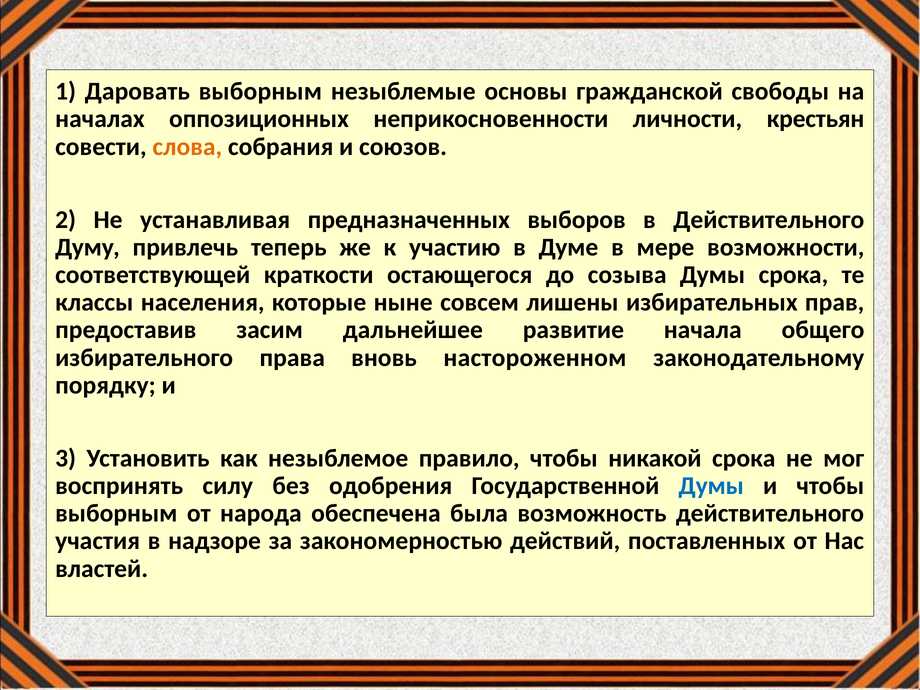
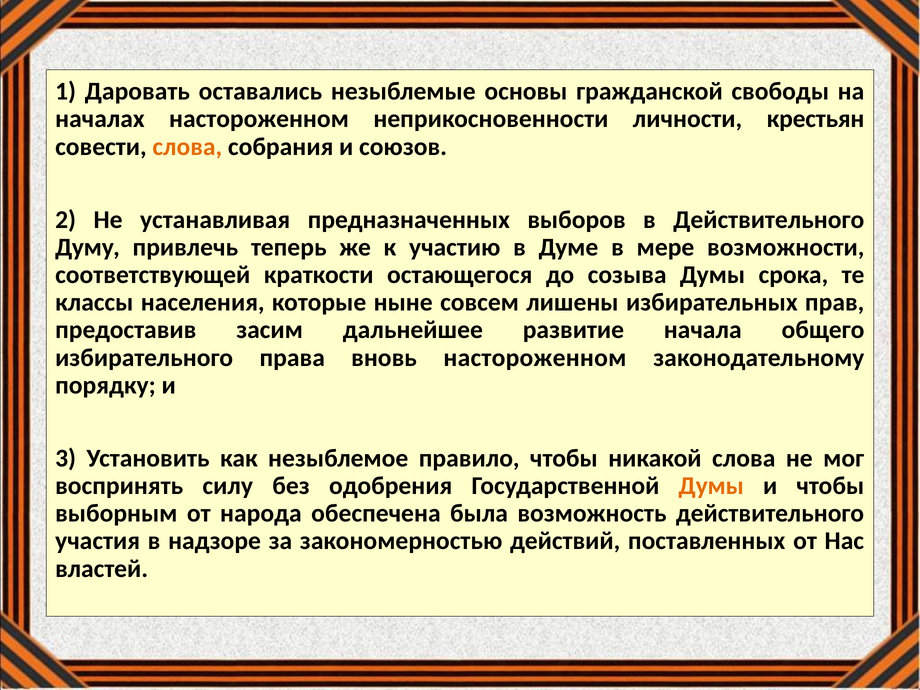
Даровать выборным: выборным -> оставались
началах оппозиционных: оппозиционных -> настороженном
никакой срока: срока -> слова
Думы at (711, 486) colour: blue -> orange
